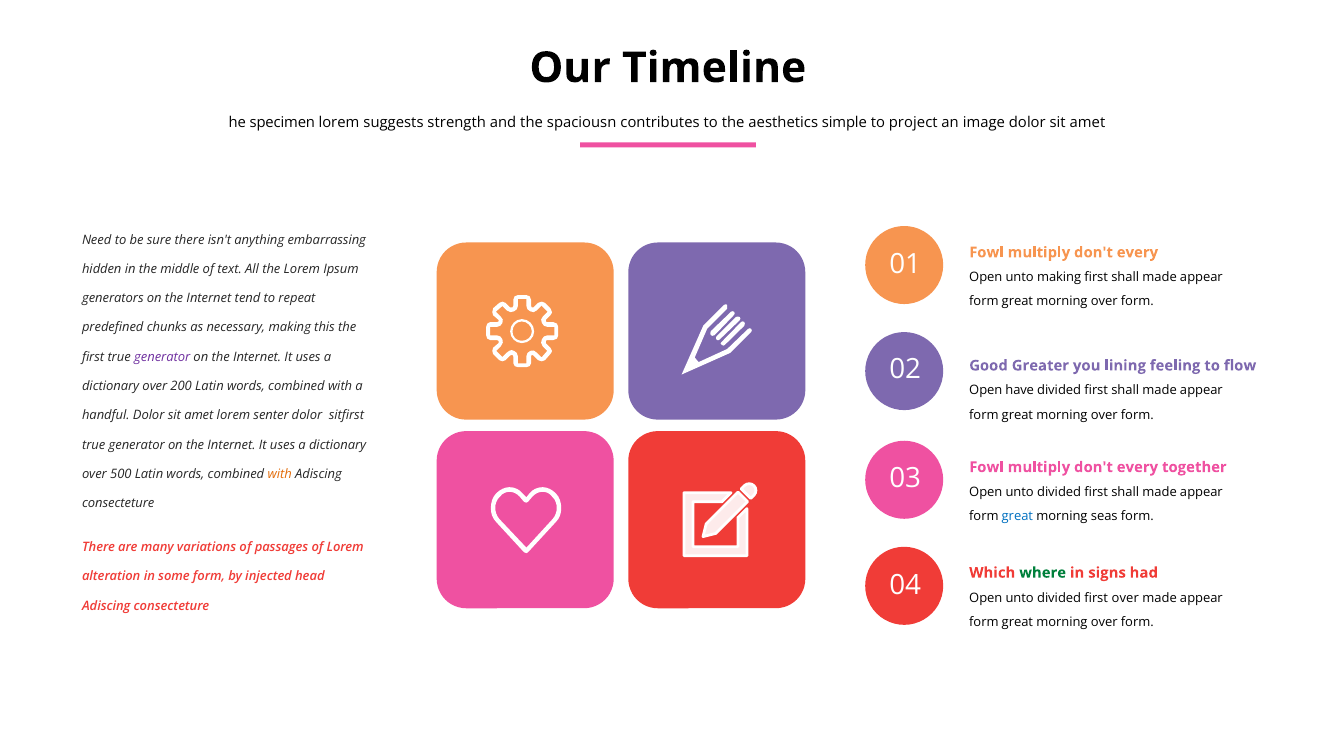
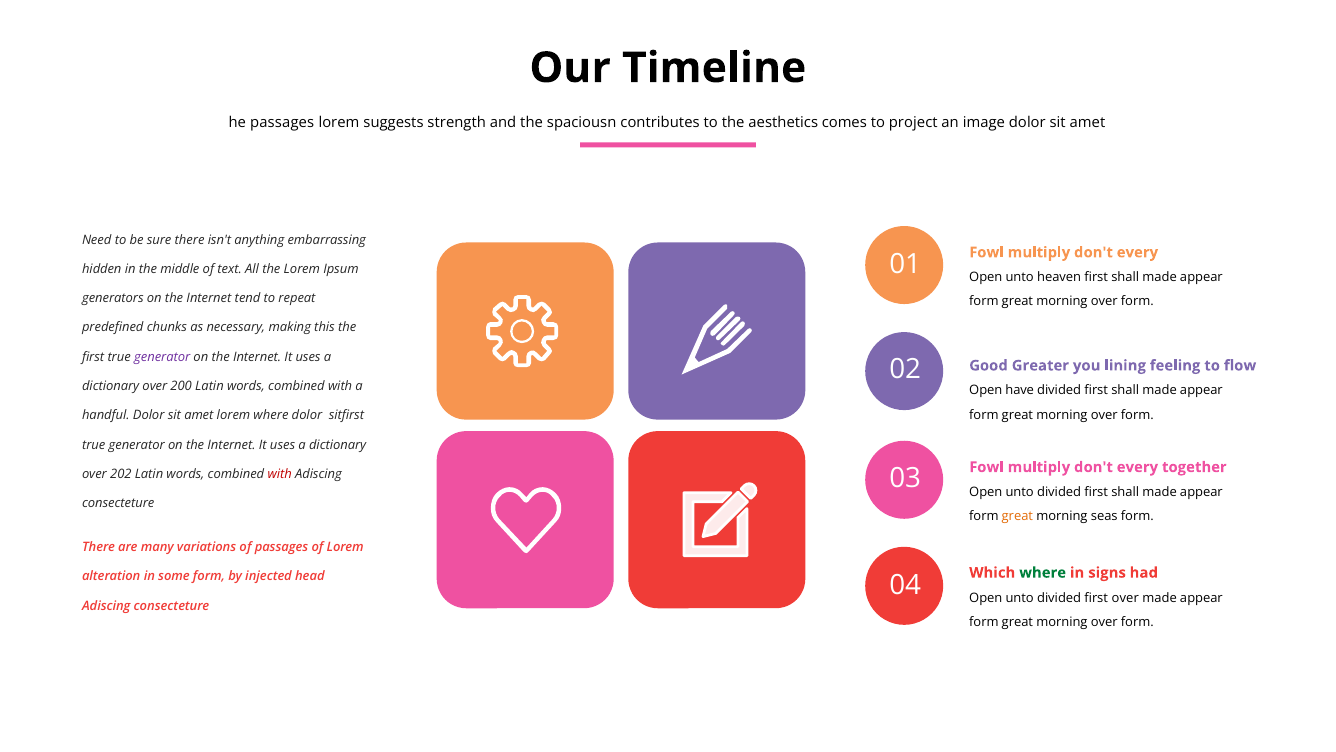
he specimen: specimen -> passages
simple: simple -> comes
unto making: making -> heaven
lorem senter: senter -> where
500: 500 -> 202
with at (280, 474) colour: orange -> red
great at (1017, 516) colour: blue -> orange
